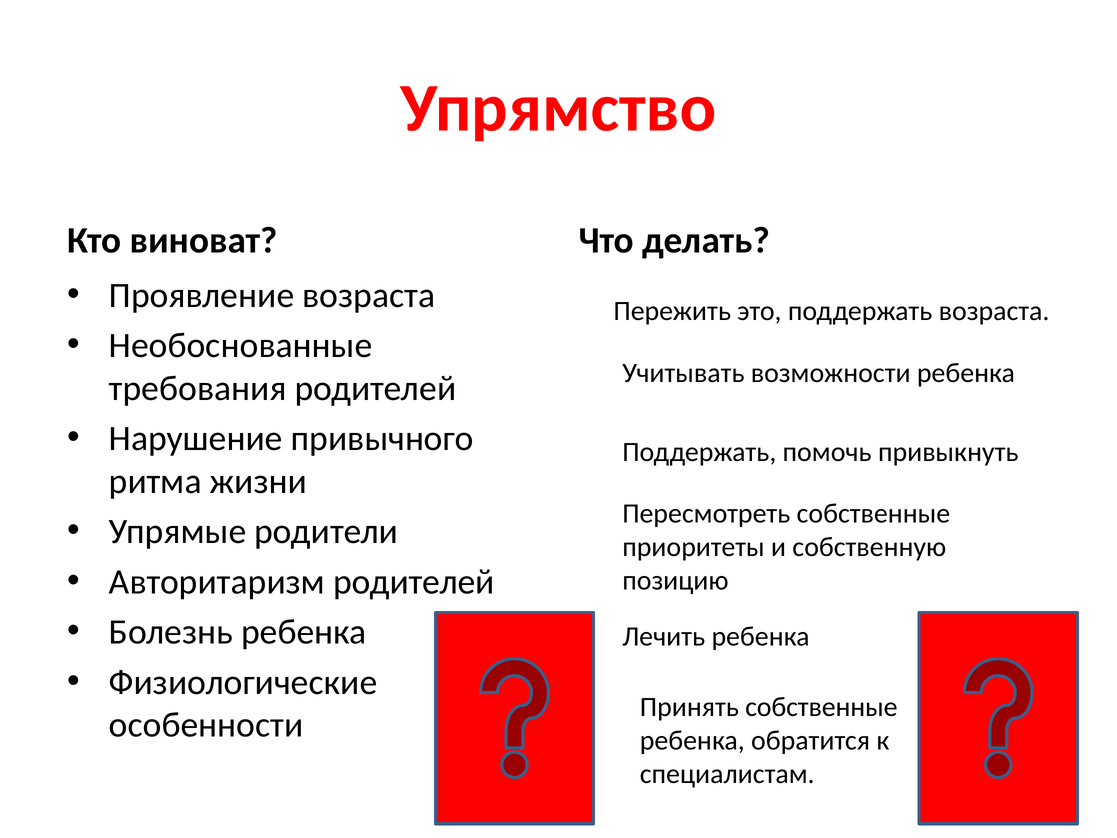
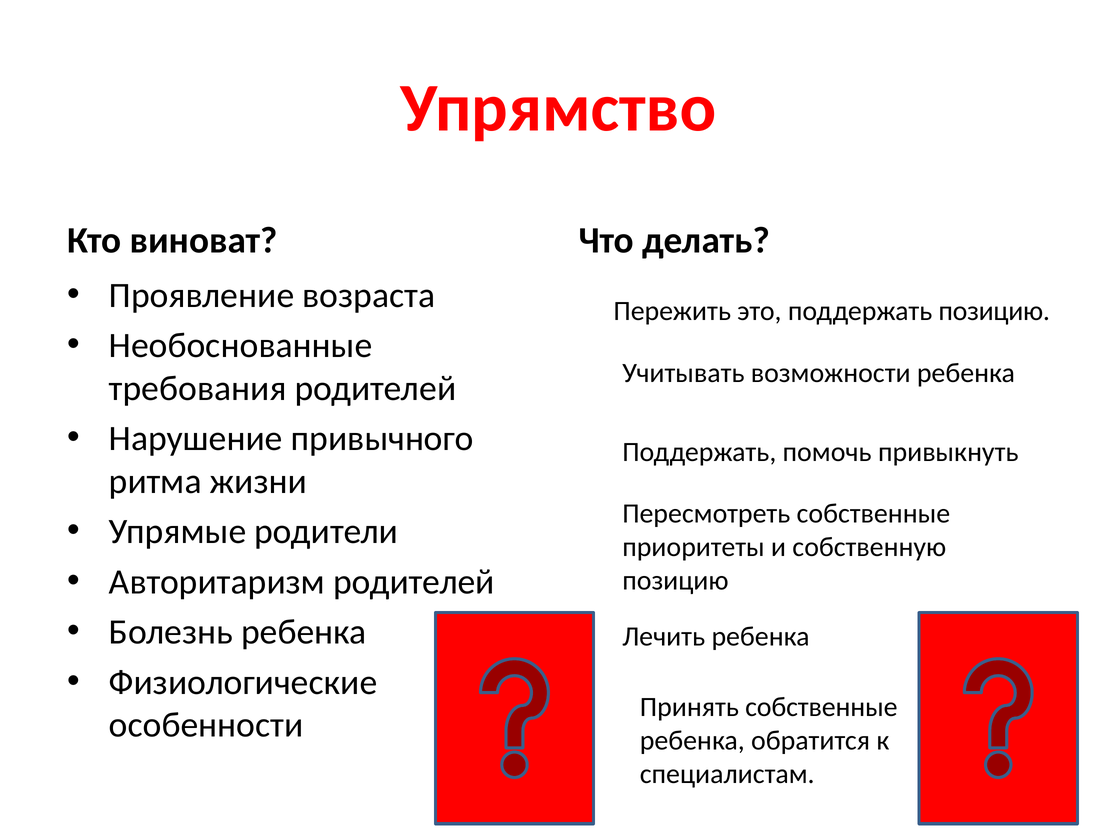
поддержать возраста: возраста -> позицию
